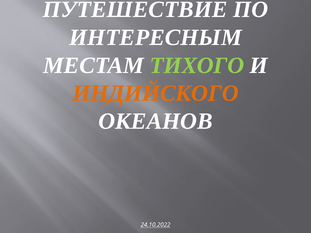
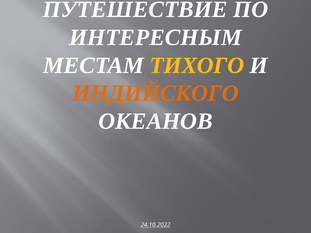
ТИХОГО colour: light green -> yellow
